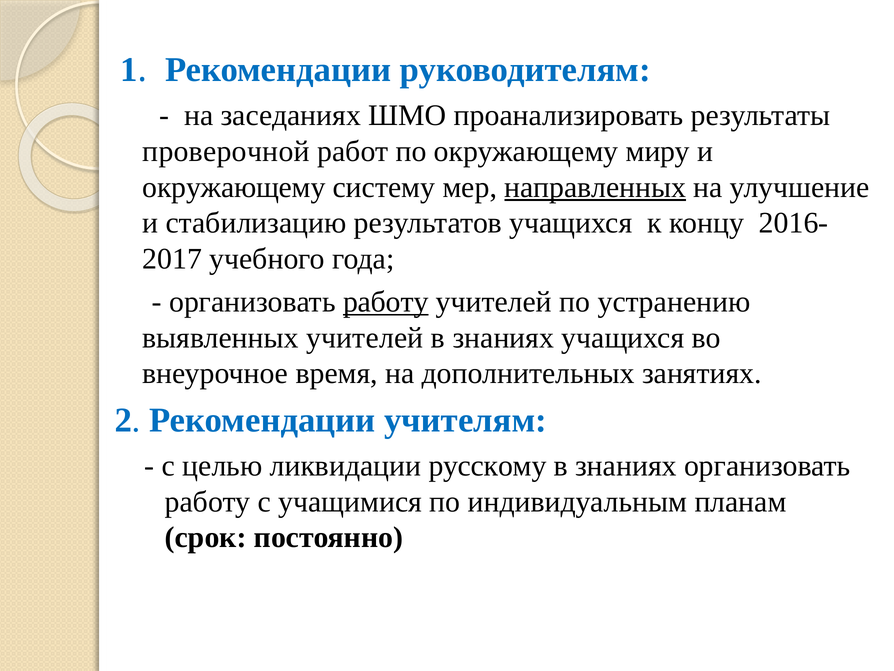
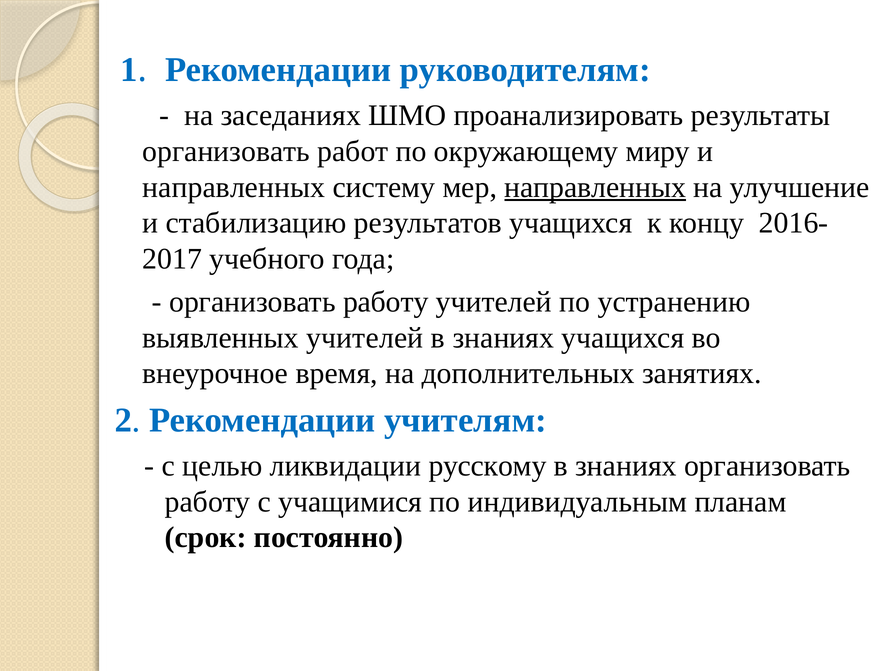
проверочной at (226, 151): проверочной -> организовать
окружающему at (234, 187): окружающему -> направленных
работу at (386, 302) underline: present -> none
